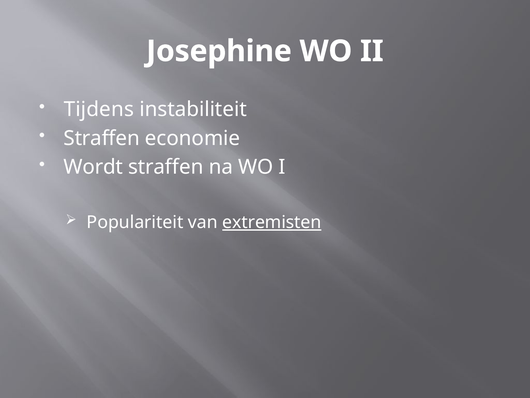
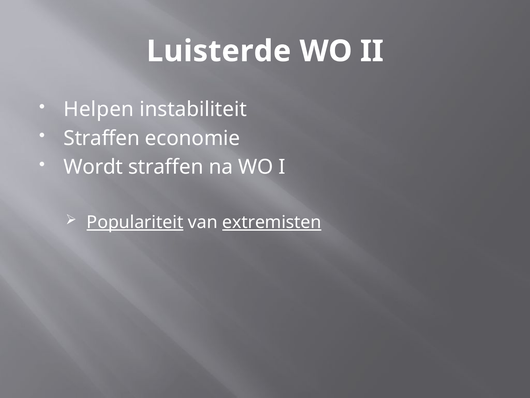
Josephine: Josephine -> Luisterde
Tijdens: Tijdens -> Helpen
Populariteit underline: none -> present
